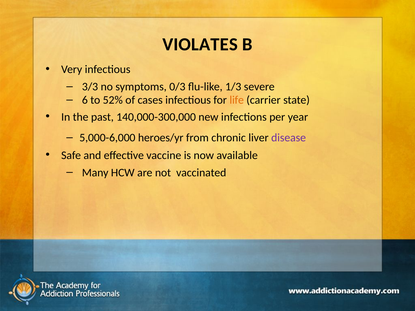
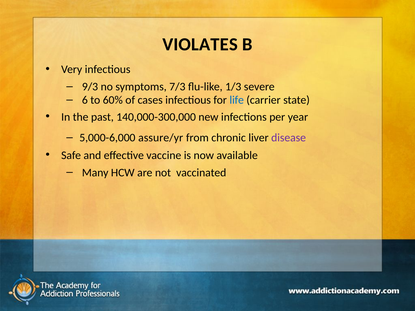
3/3: 3/3 -> 9/3
0/3: 0/3 -> 7/3
52%: 52% -> 60%
life colour: orange -> blue
heroes/yr: heroes/yr -> assure/yr
